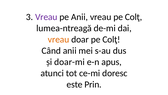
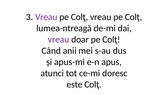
Anii at (79, 17): Anii -> Colţ
vreau at (59, 39) colour: orange -> purple
doar-mi: doar-mi -> apus-mi
este Prin: Prin -> Colţ
